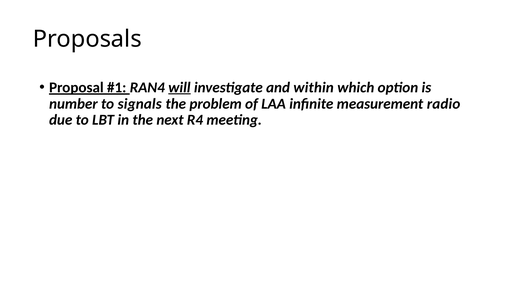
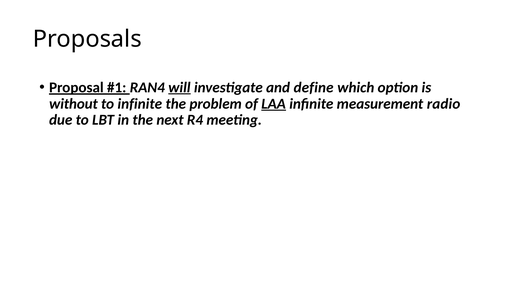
within: within -> define
number: number -> without
to signals: signals -> infinite
LAA underline: none -> present
